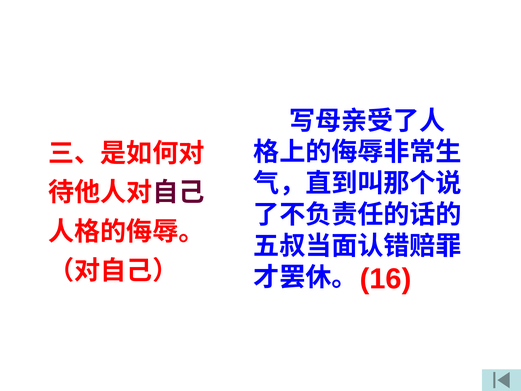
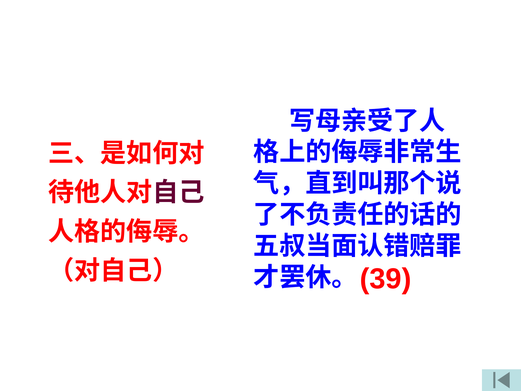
16: 16 -> 39
